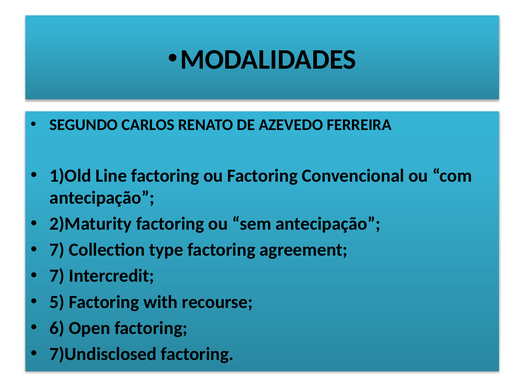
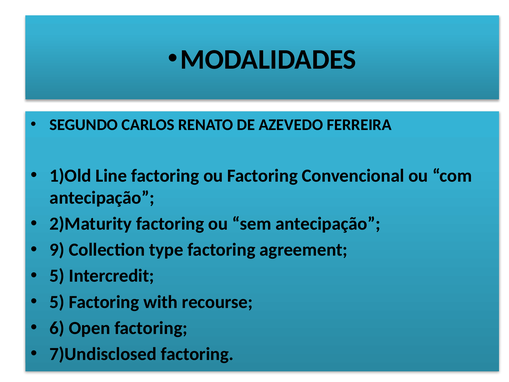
7 at (57, 250): 7 -> 9
7 at (57, 276): 7 -> 5
